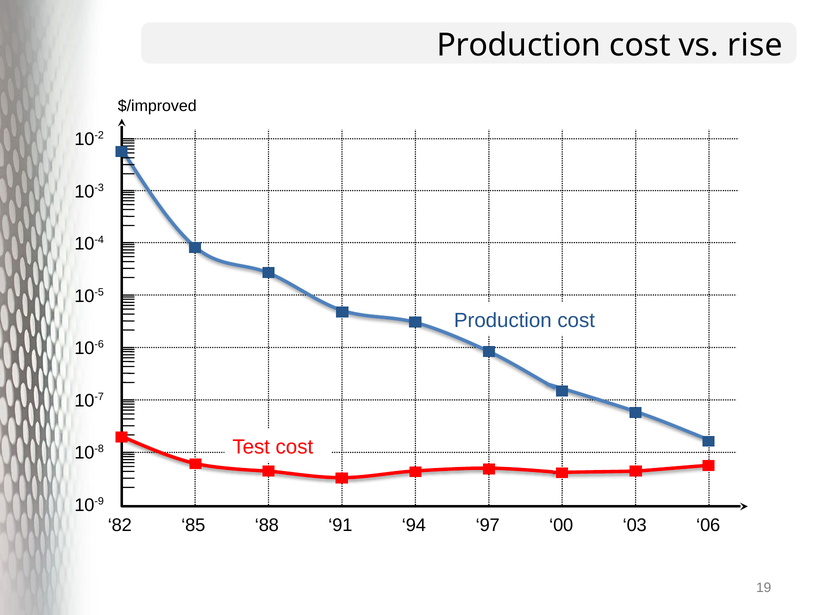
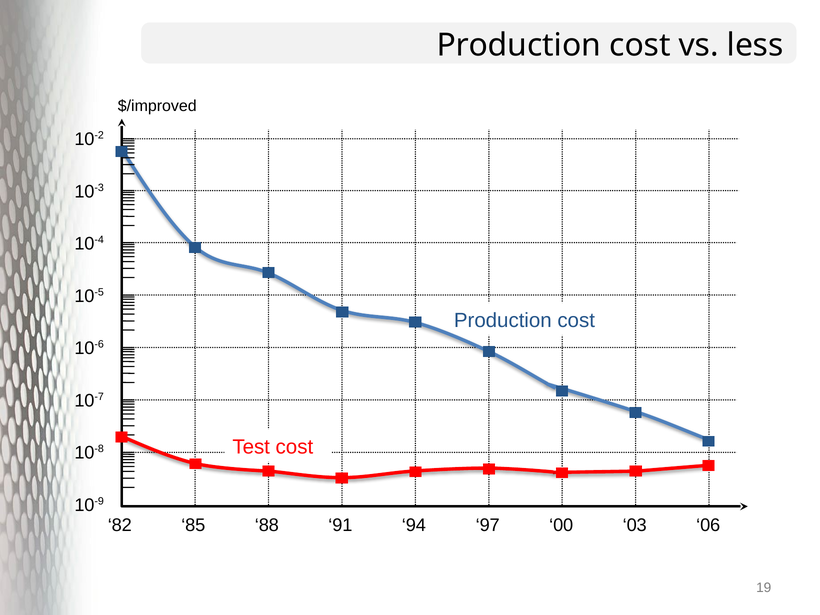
rise: rise -> less
